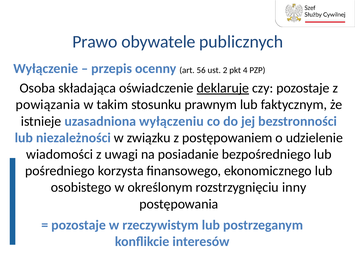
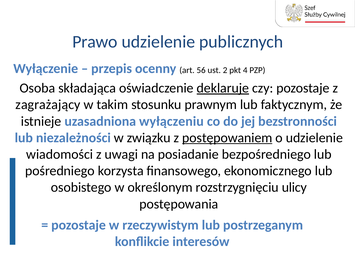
Prawo obywatele: obywatele -> udzielenie
powiązania: powiązania -> zagrażający
postępowaniem underline: none -> present
inny: inny -> ulicy
